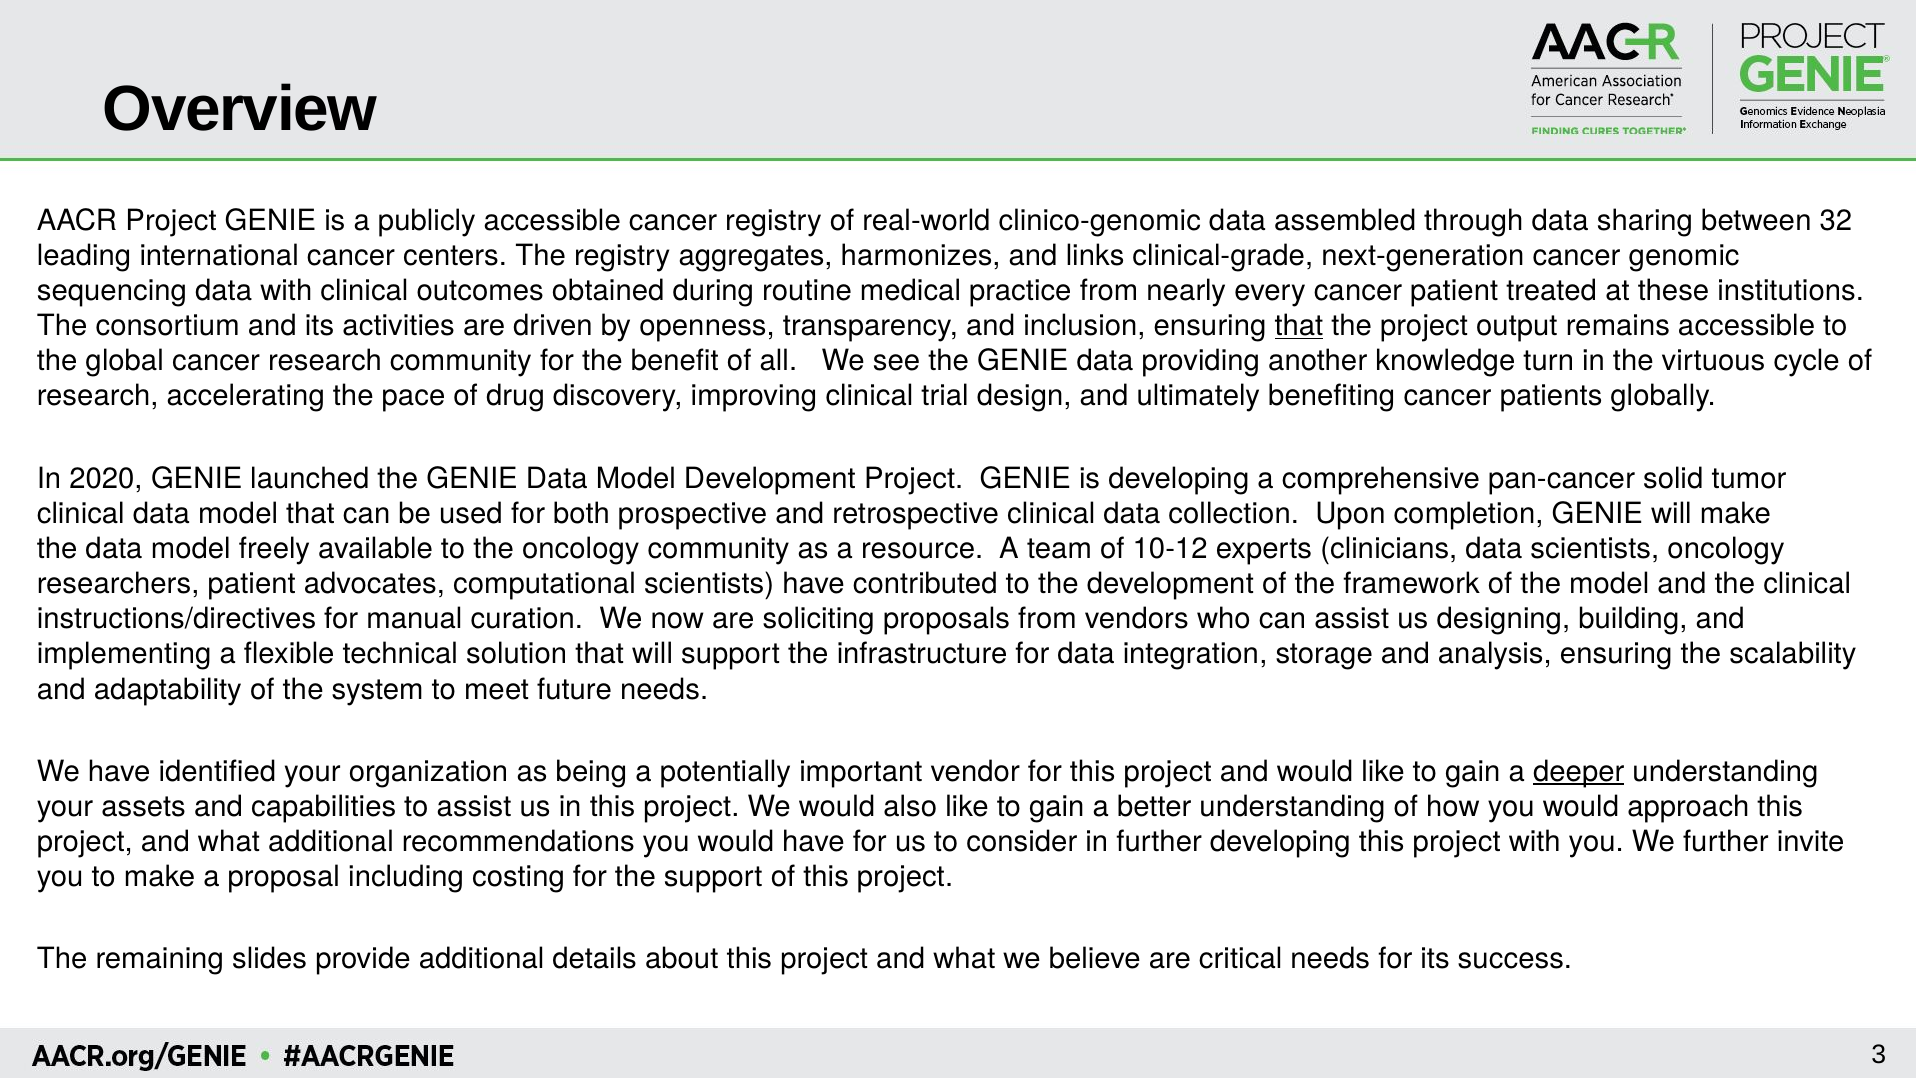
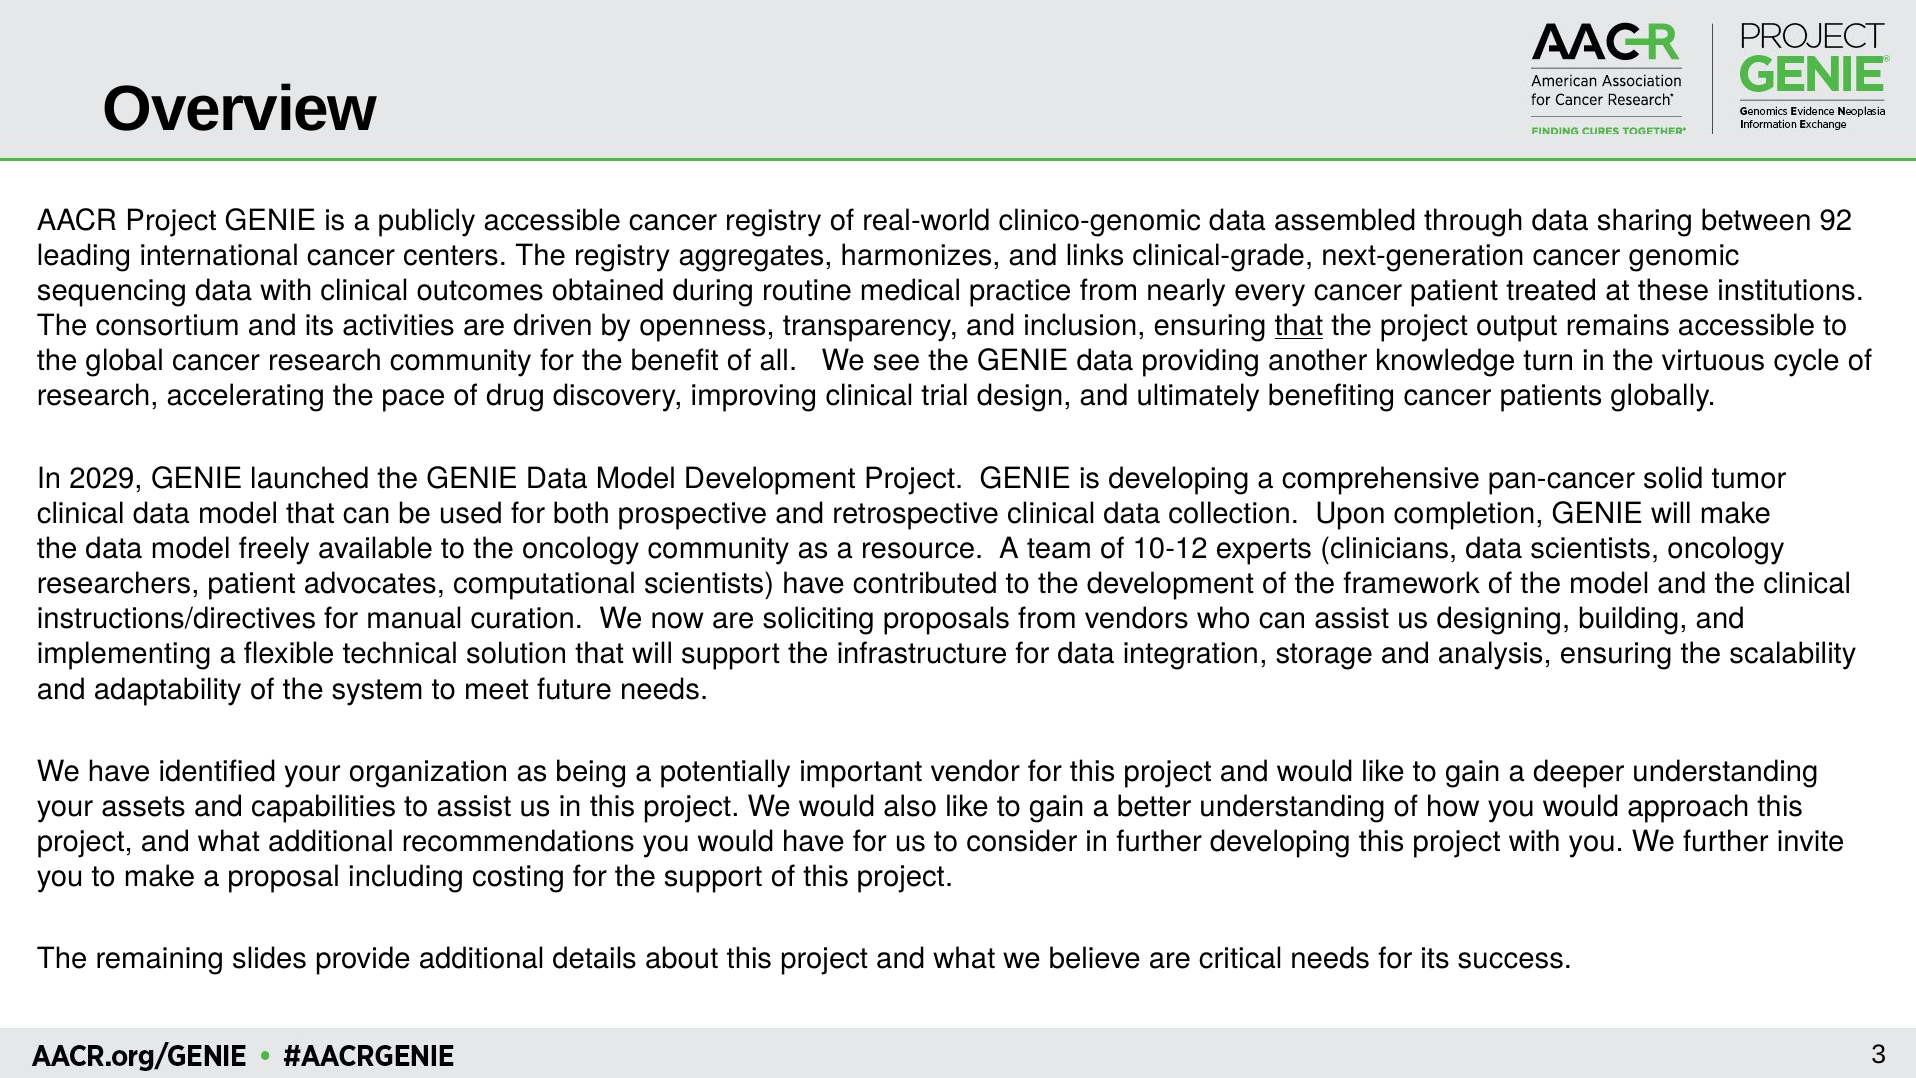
32: 32 -> 92
2020: 2020 -> 2029
deeper underline: present -> none
